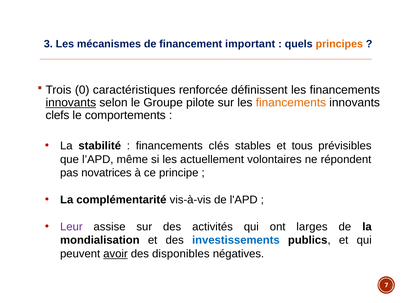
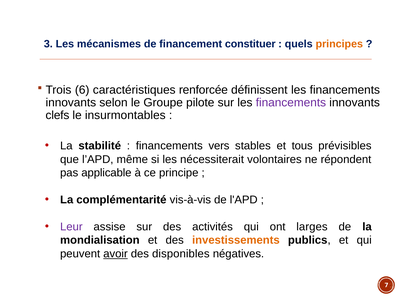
important: important -> constituer
0: 0 -> 6
innovants at (71, 103) underline: present -> none
financements at (291, 103) colour: orange -> purple
comportements: comportements -> insurmontables
clés: clés -> vers
actuellement: actuellement -> nécessiterait
novatrices: novatrices -> applicable
investissements colour: blue -> orange
